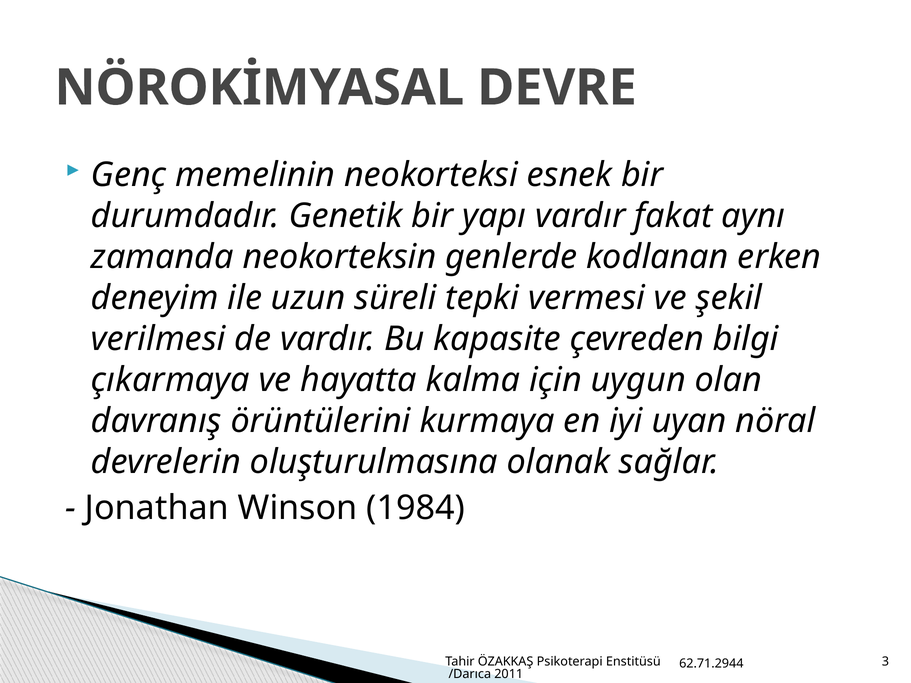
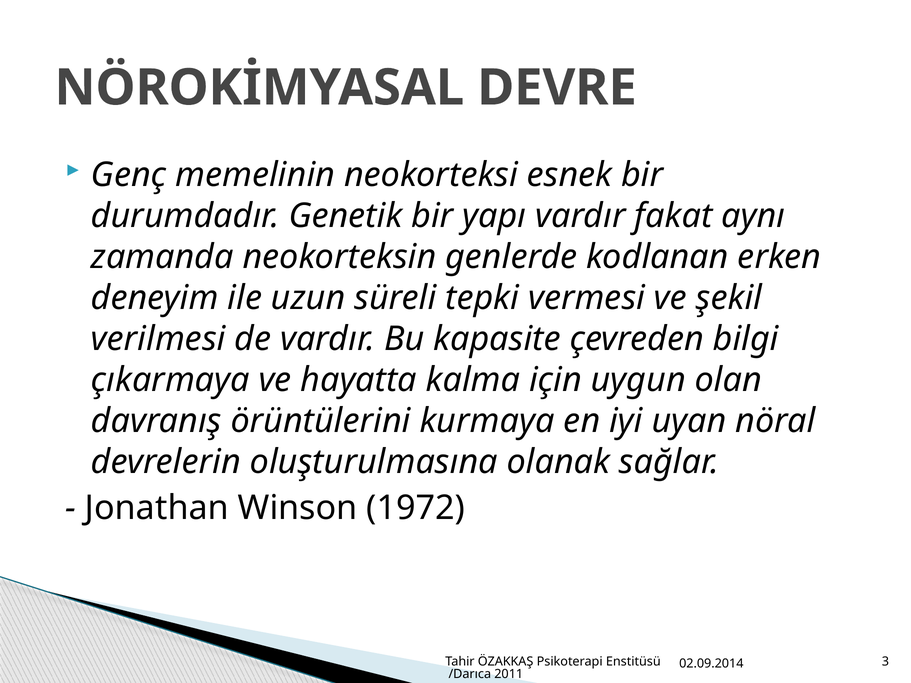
1984: 1984 -> 1972
62.71.2944: 62.71.2944 -> 02.09.2014
